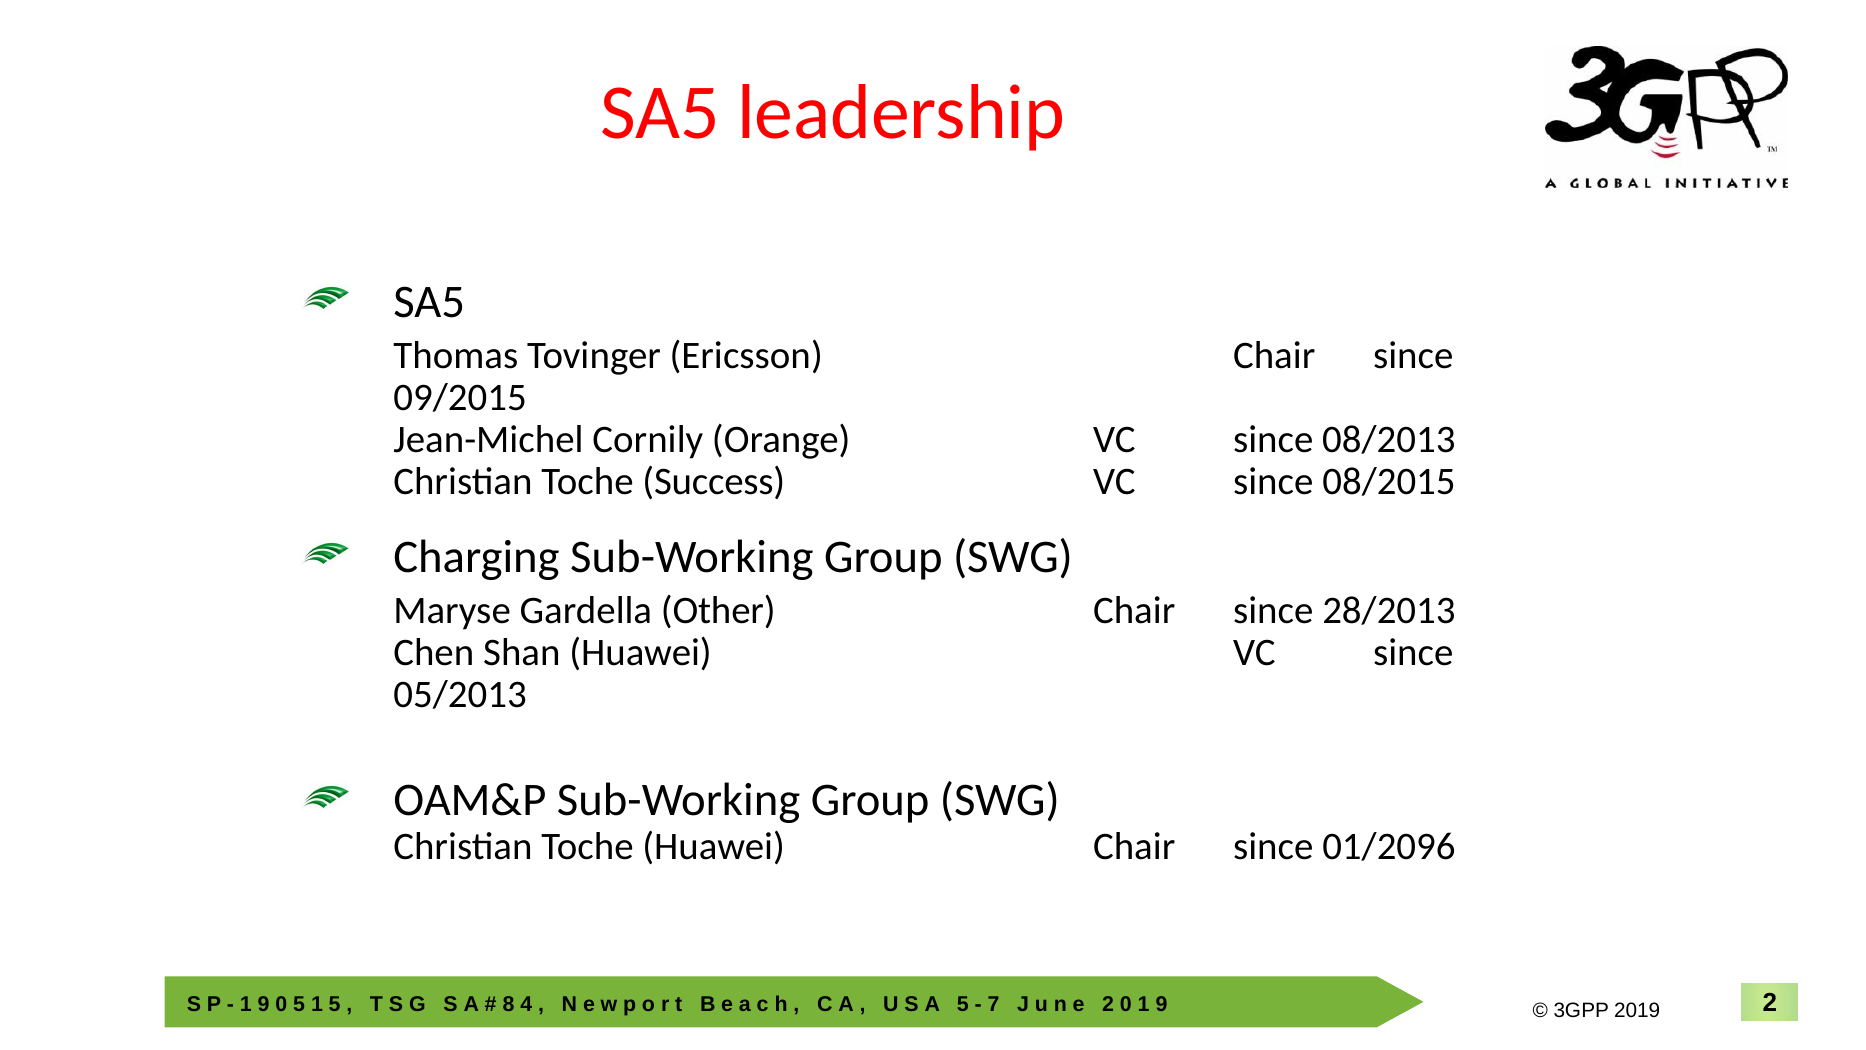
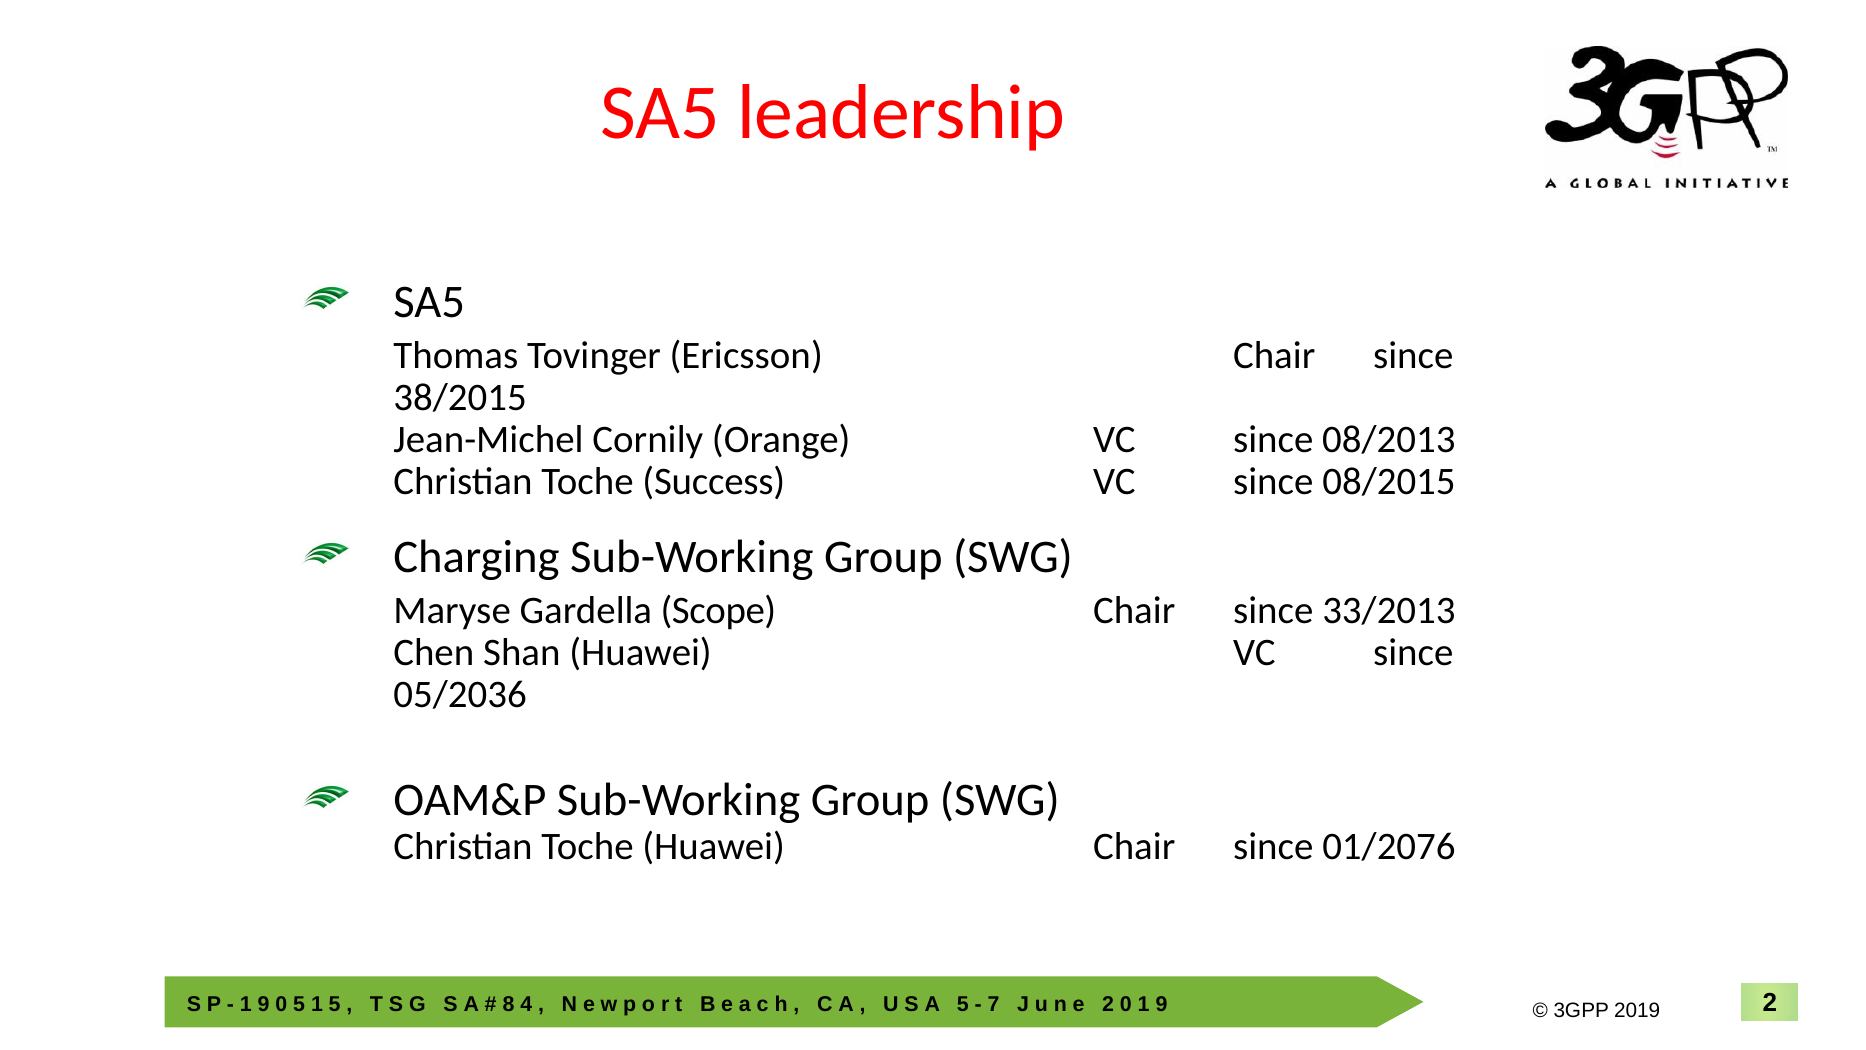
09/2015: 09/2015 -> 38/2015
Other: Other -> Scope
28/2013: 28/2013 -> 33/2013
05/2013: 05/2013 -> 05/2036
01/2096: 01/2096 -> 01/2076
